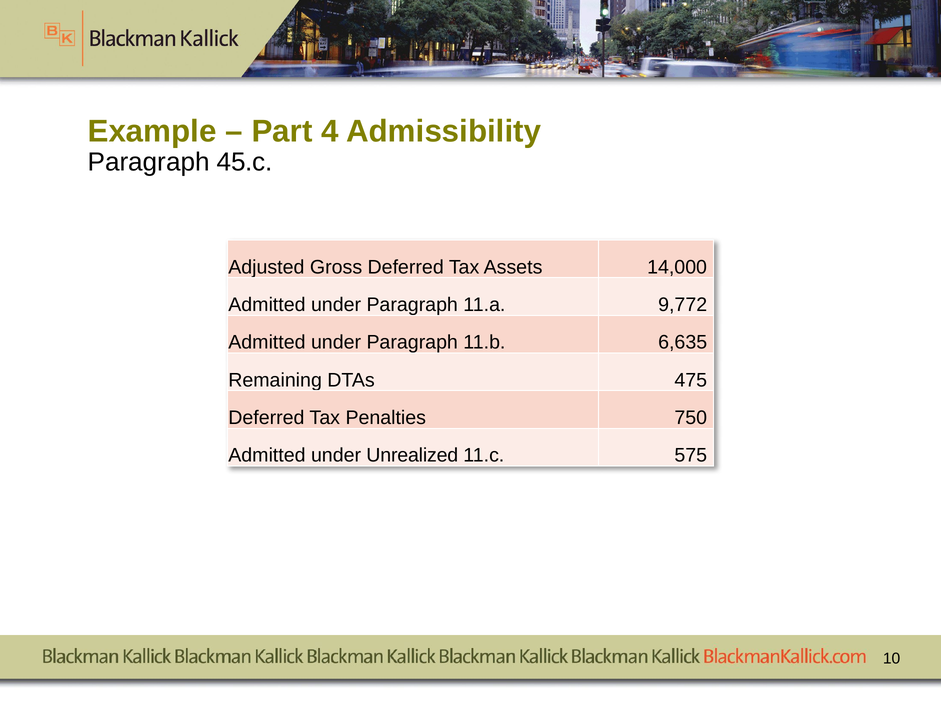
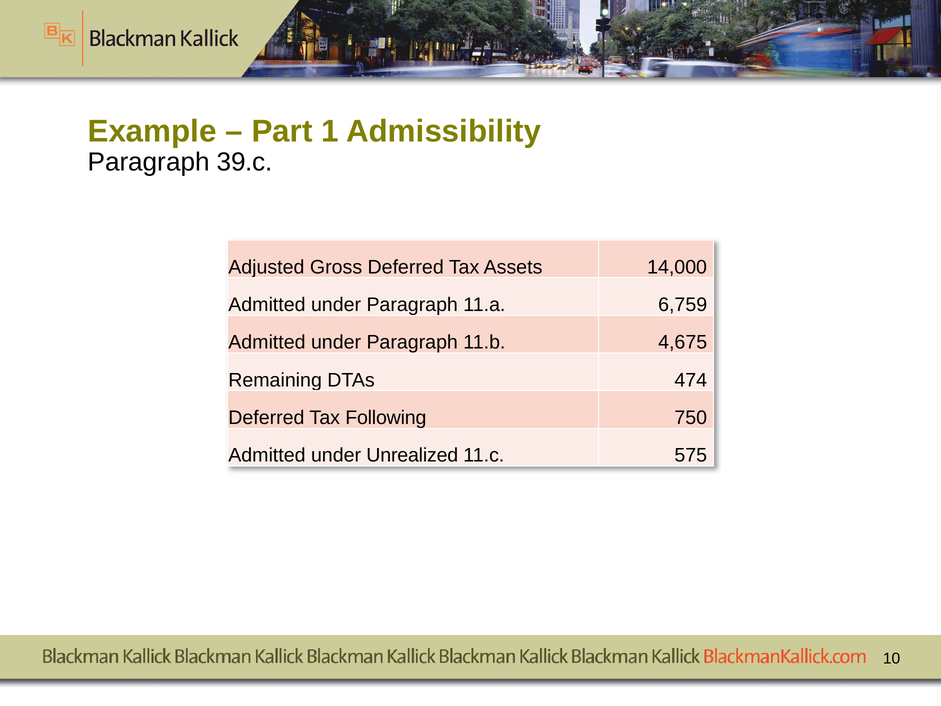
4: 4 -> 1
45.c: 45.c -> 39.c
9,772: 9,772 -> 6,759
6,635: 6,635 -> 4,675
475: 475 -> 474
Penalties: Penalties -> Following
